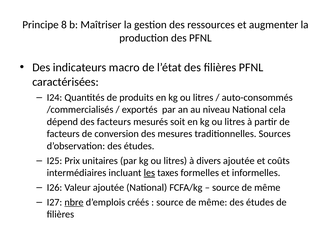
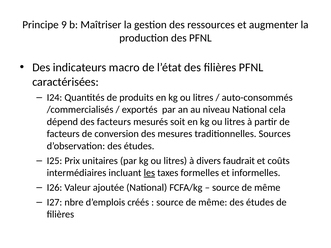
8: 8 -> 9
divers ajoutée: ajoutée -> faudrait
nbre underline: present -> none
